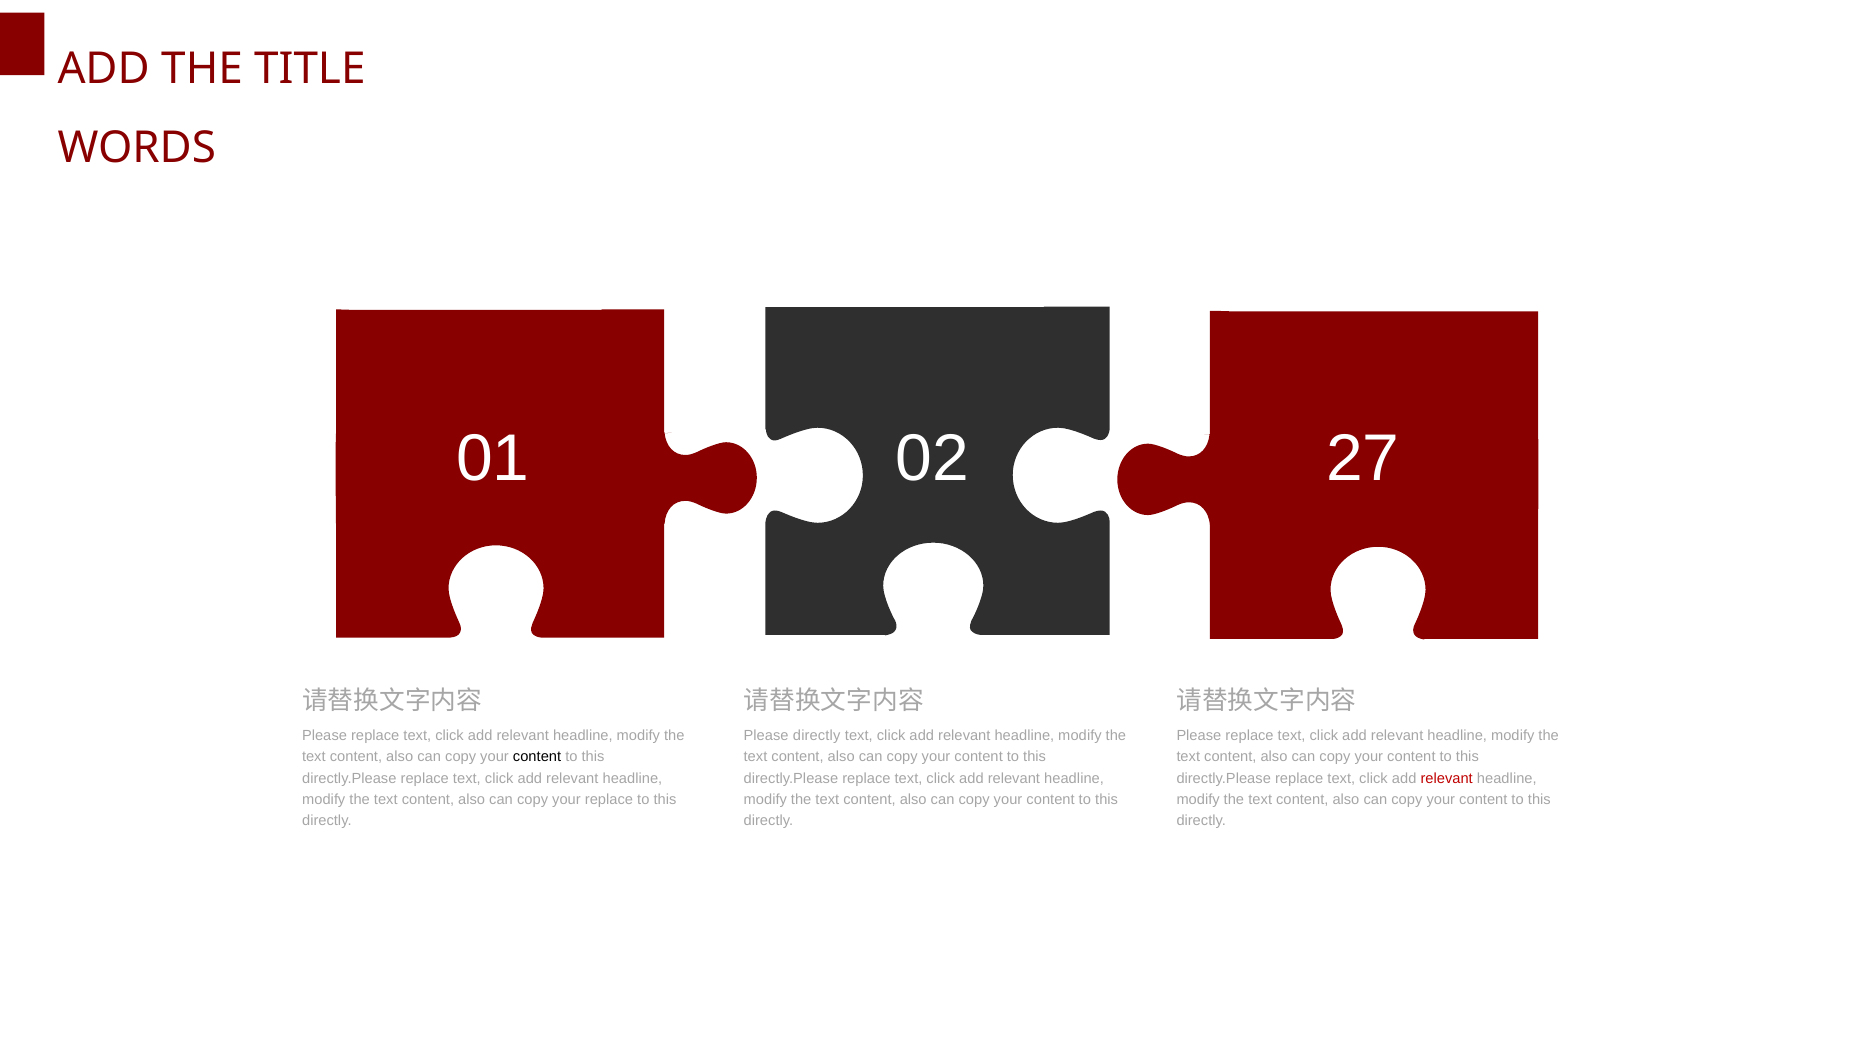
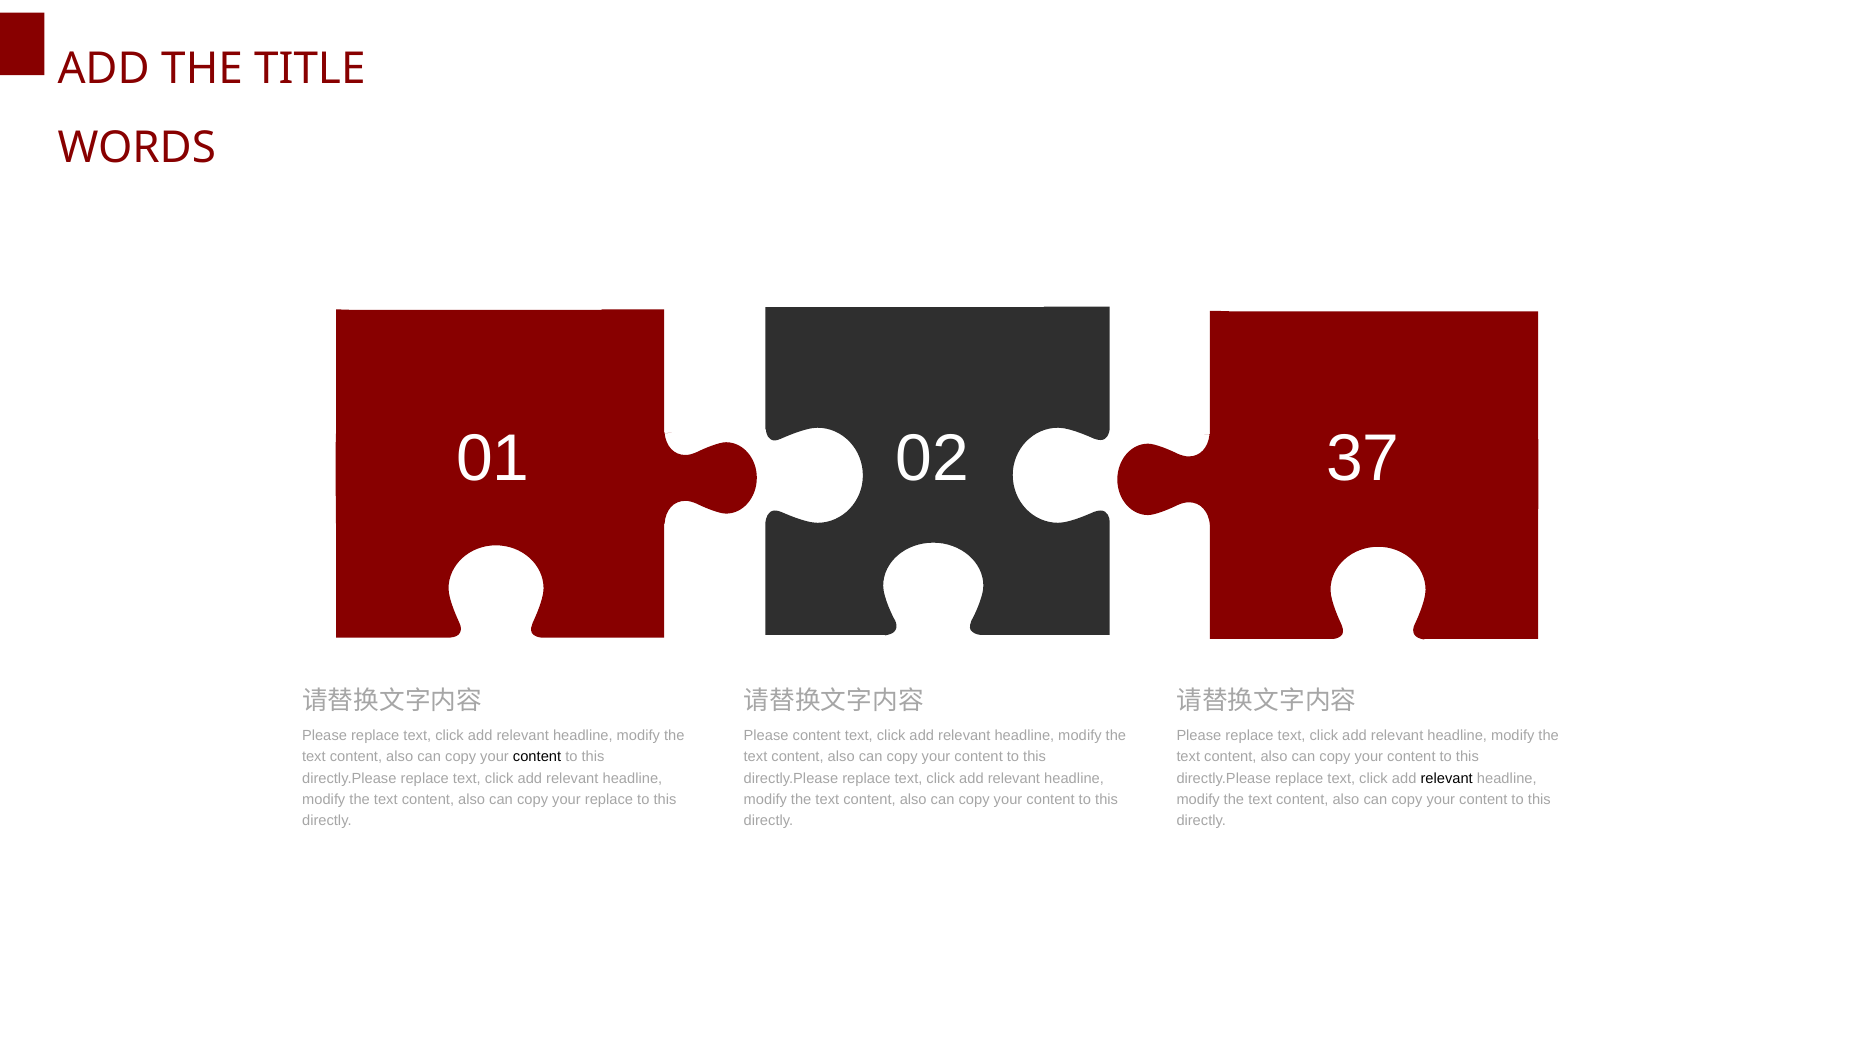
27: 27 -> 37
Please directly: directly -> content
relevant at (1447, 778) colour: red -> black
